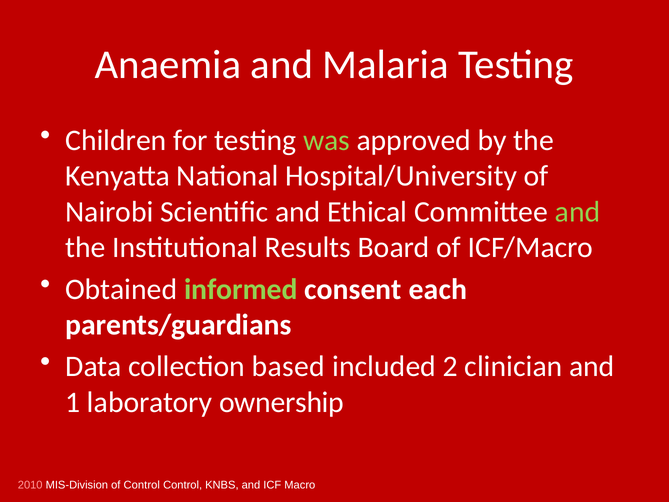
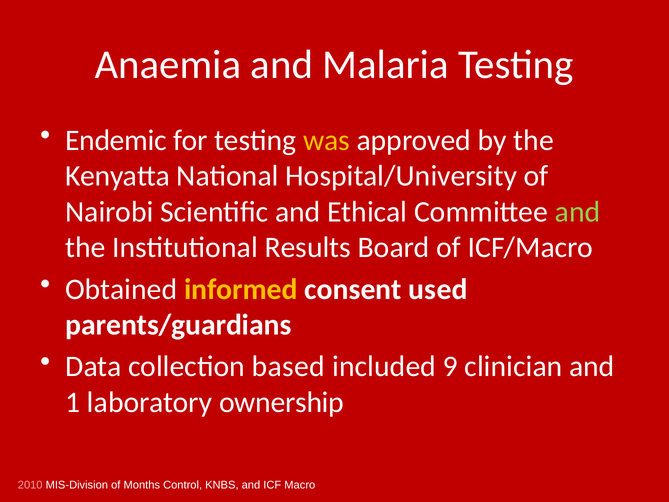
Children: Children -> Endemic
was colour: light green -> yellow
informed colour: light green -> yellow
each: each -> used
2: 2 -> 9
of Control: Control -> Months
